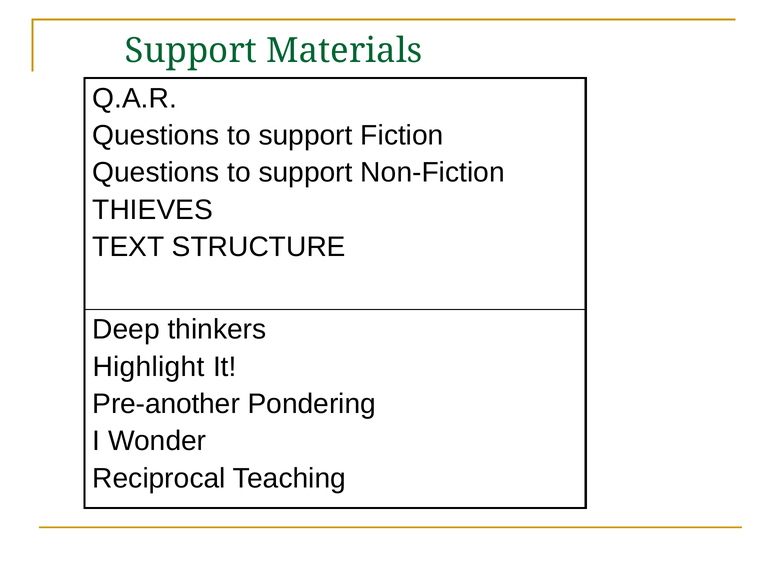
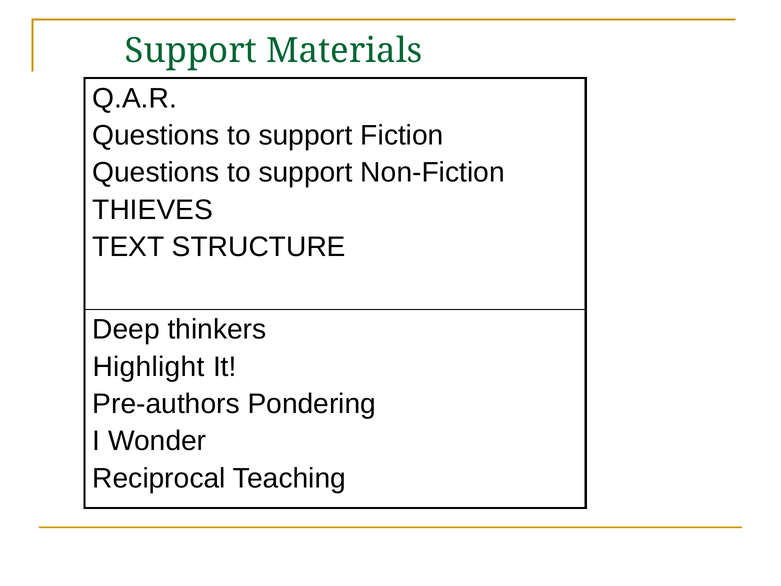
Pre-another: Pre-another -> Pre-authors
